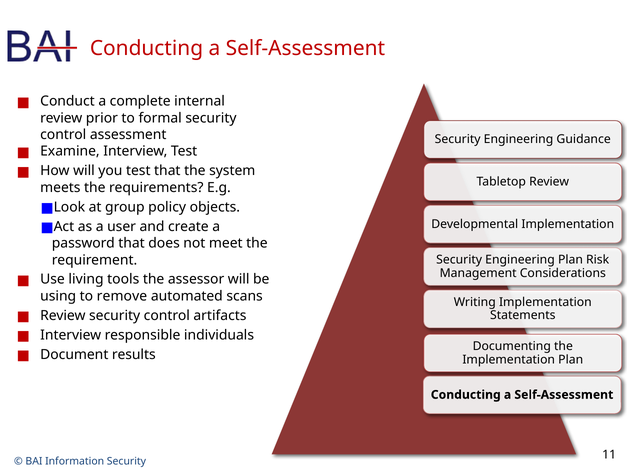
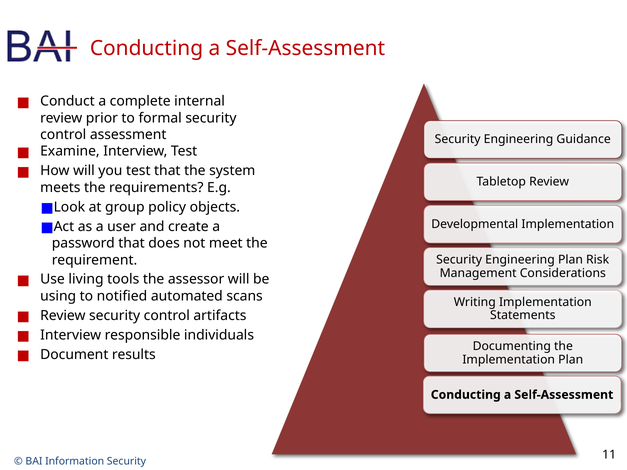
remove: remove -> notified
